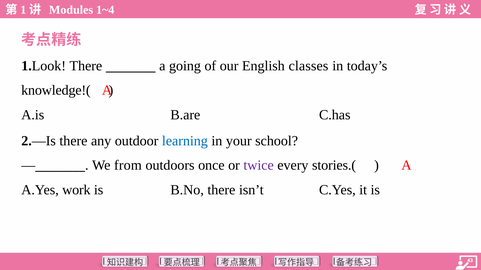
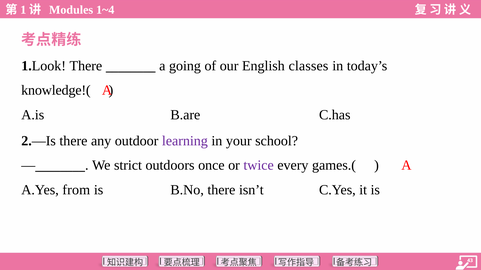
learning colour: blue -> purple
from: from -> strict
stories.(: stories.( -> games.(
work: work -> from
